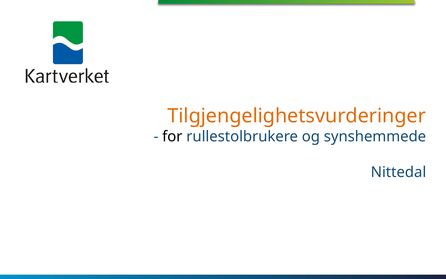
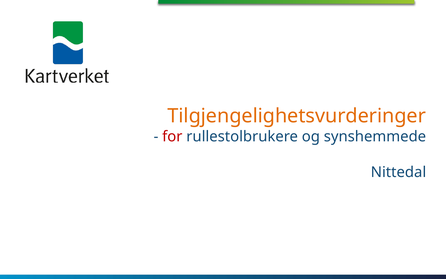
for colour: black -> red
